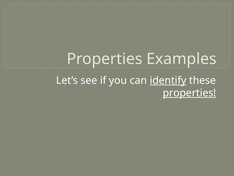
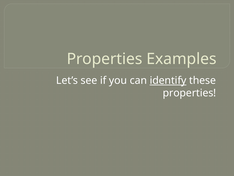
properties at (189, 93) underline: present -> none
